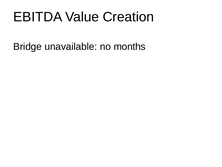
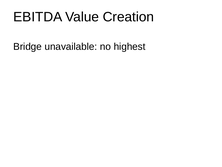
months: months -> highest
